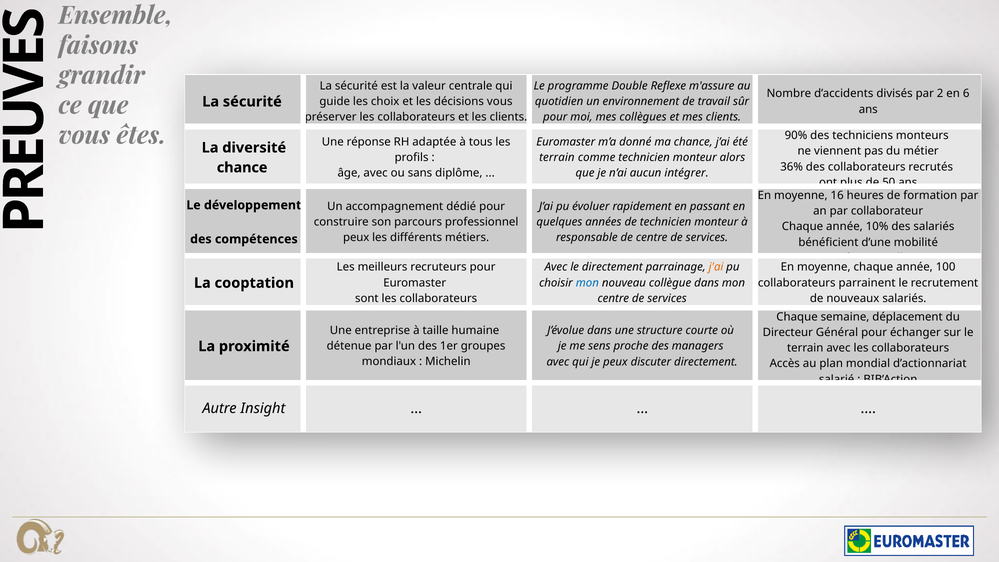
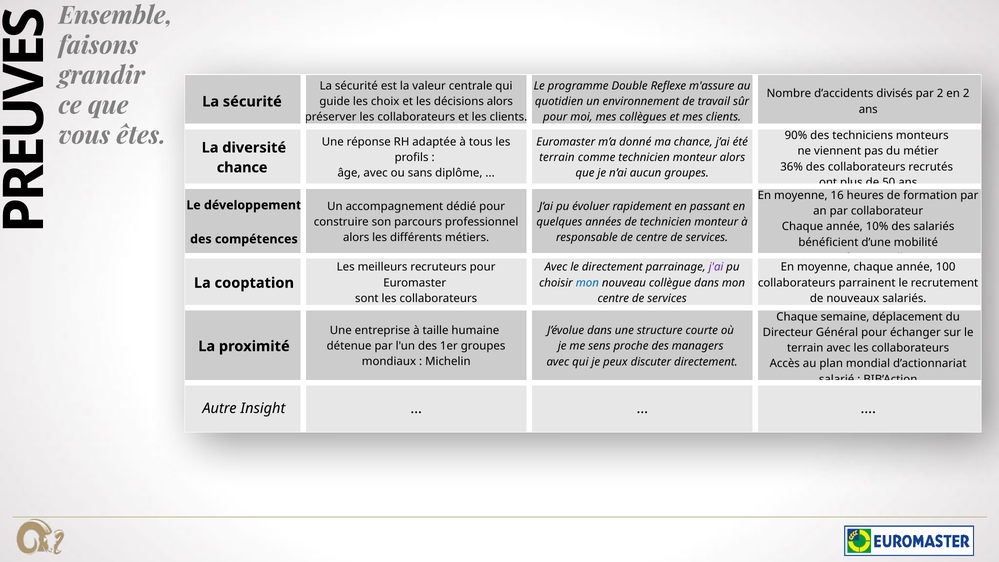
en 6: 6 -> 2
décisions vous: vous -> alors
aucun intégrer: intégrer -> groupes
peux at (356, 238): peux -> alors
j'ai colour: orange -> purple
